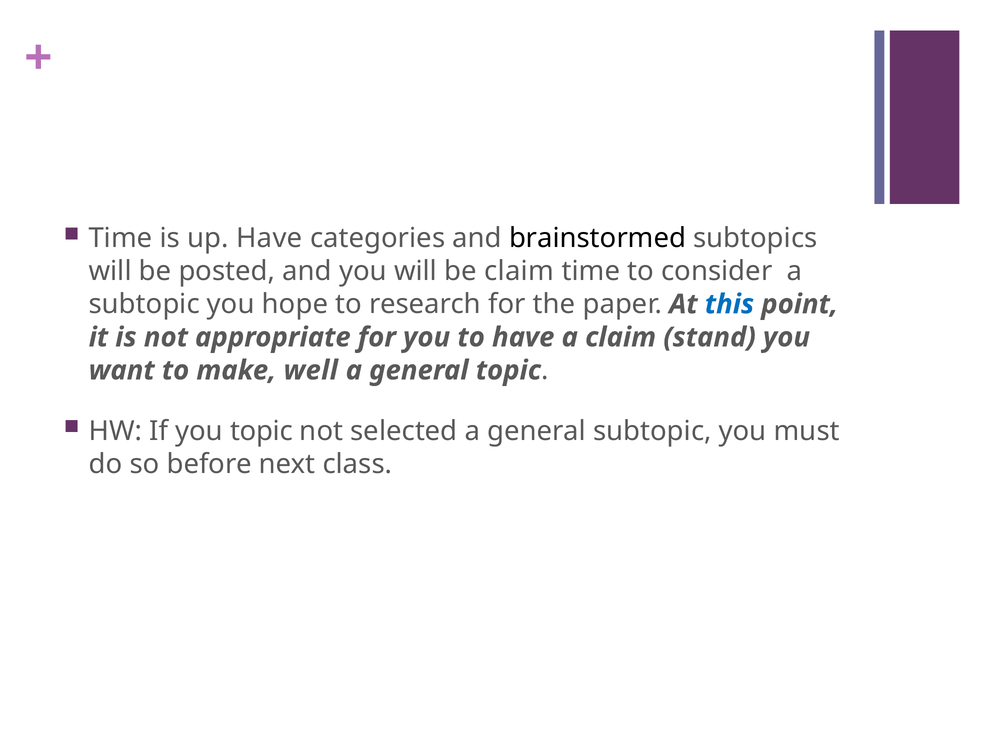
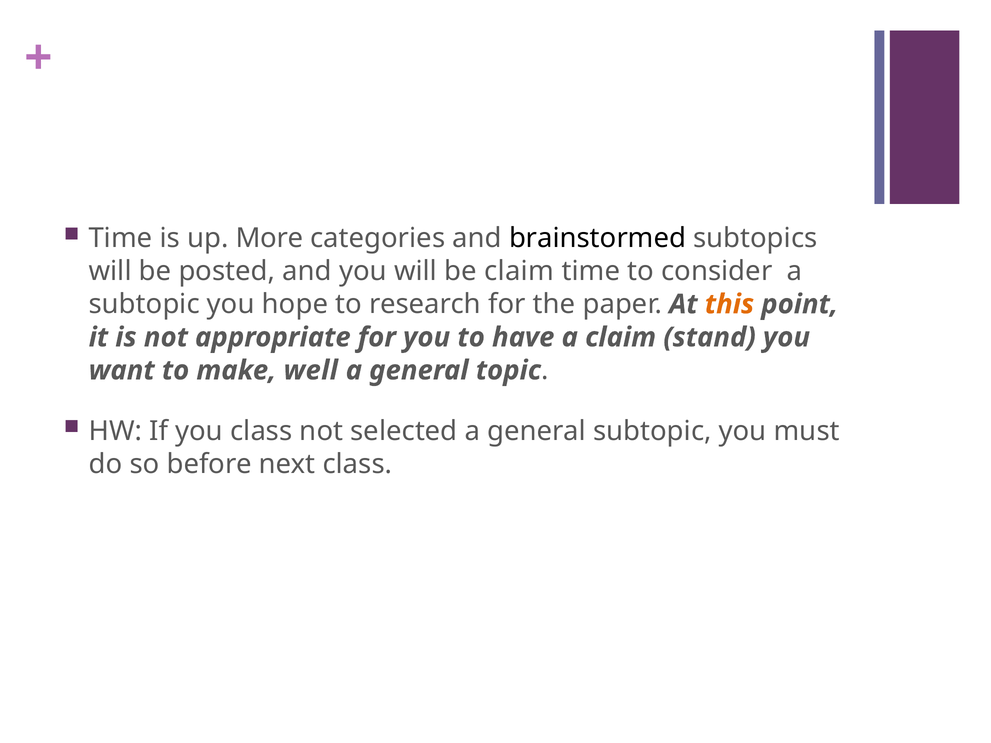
up Have: Have -> More
this colour: blue -> orange
you topic: topic -> class
